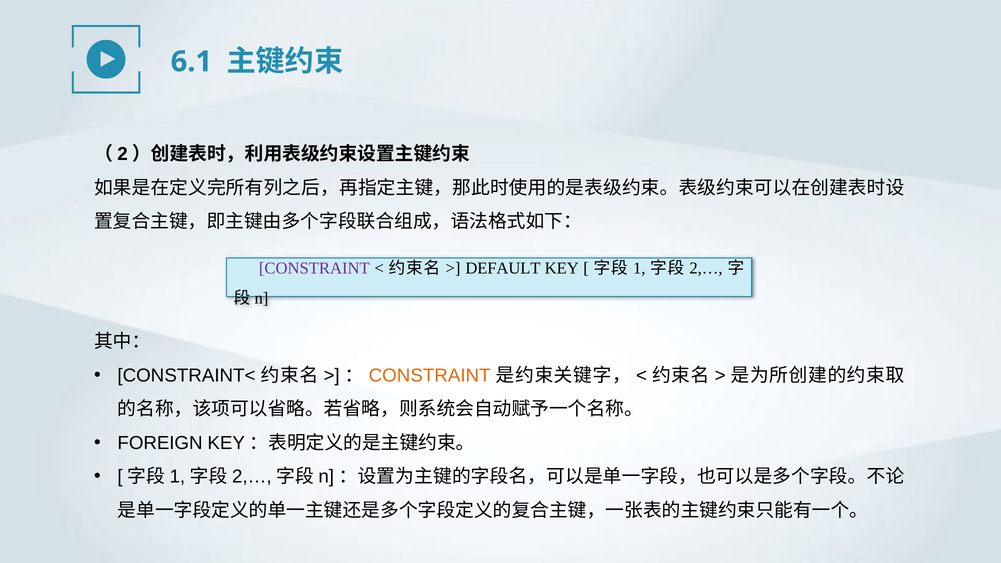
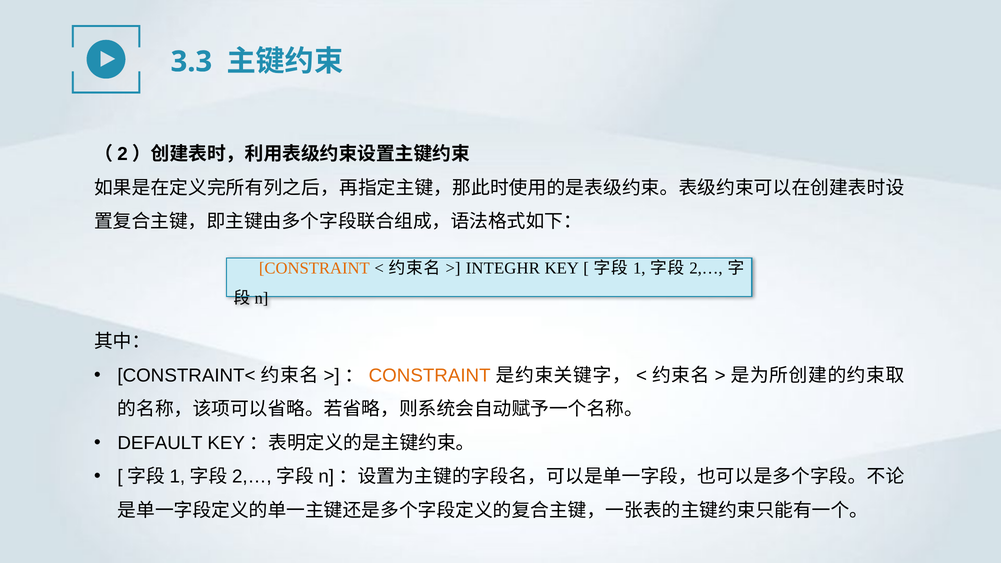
6.1: 6.1 -> 3.3
CONSTRAINT at (314, 268) colour: purple -> orange
DEFAULT: DEFAULT -> INTEGHR
FOREIGN: FOREIGN -> DEFAULT
